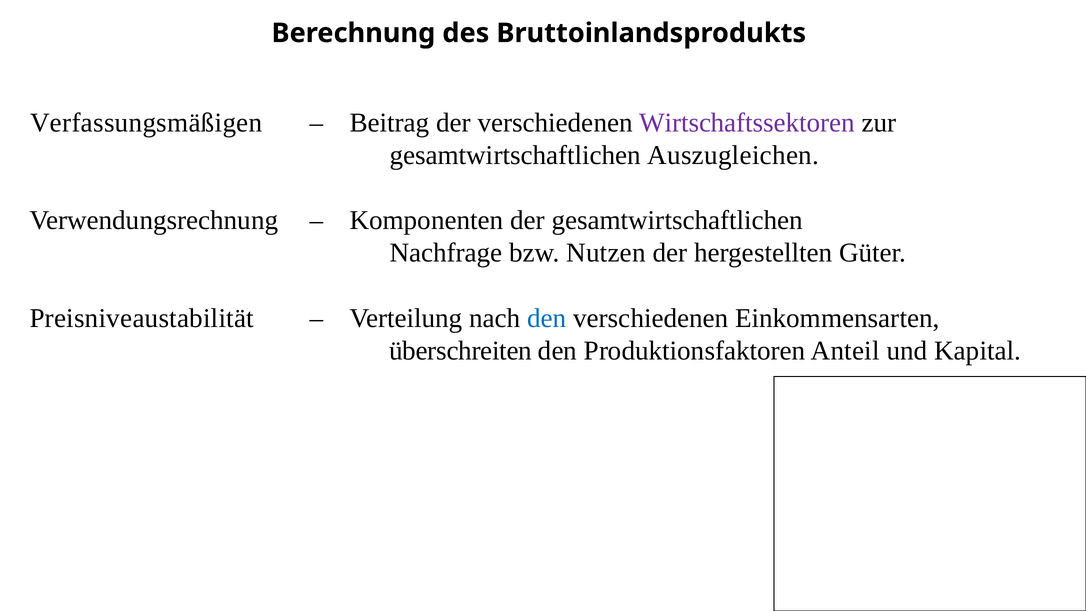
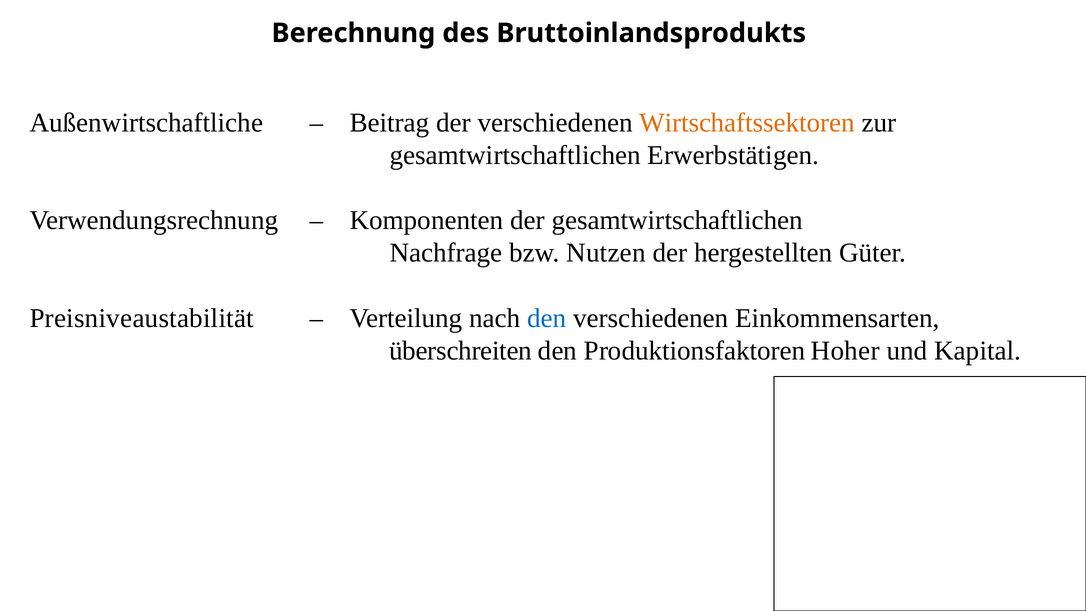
Verfassungsmäßigen: Verfassungsmäßigen -> Außenwirtschaftliche
Wirtschaftssektoren colour: purple -> orange
Auszugleichen: Auszugleichen -> Erwerbstätigen
Anteil: Anteil -> Hoher
